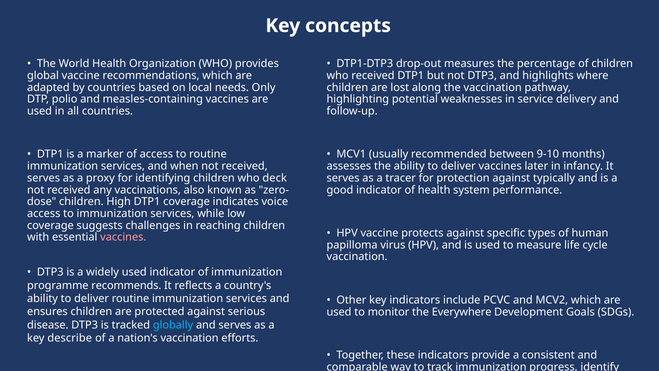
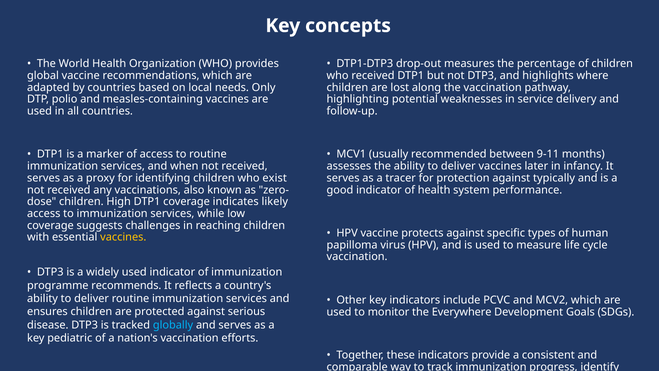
9-10: 9-10 -> 9-11
deck: deck -> exist
voice: voice -> likely
vaccines at (123, 237) colour: pink -> yellow
describe: describe -> pediatric
